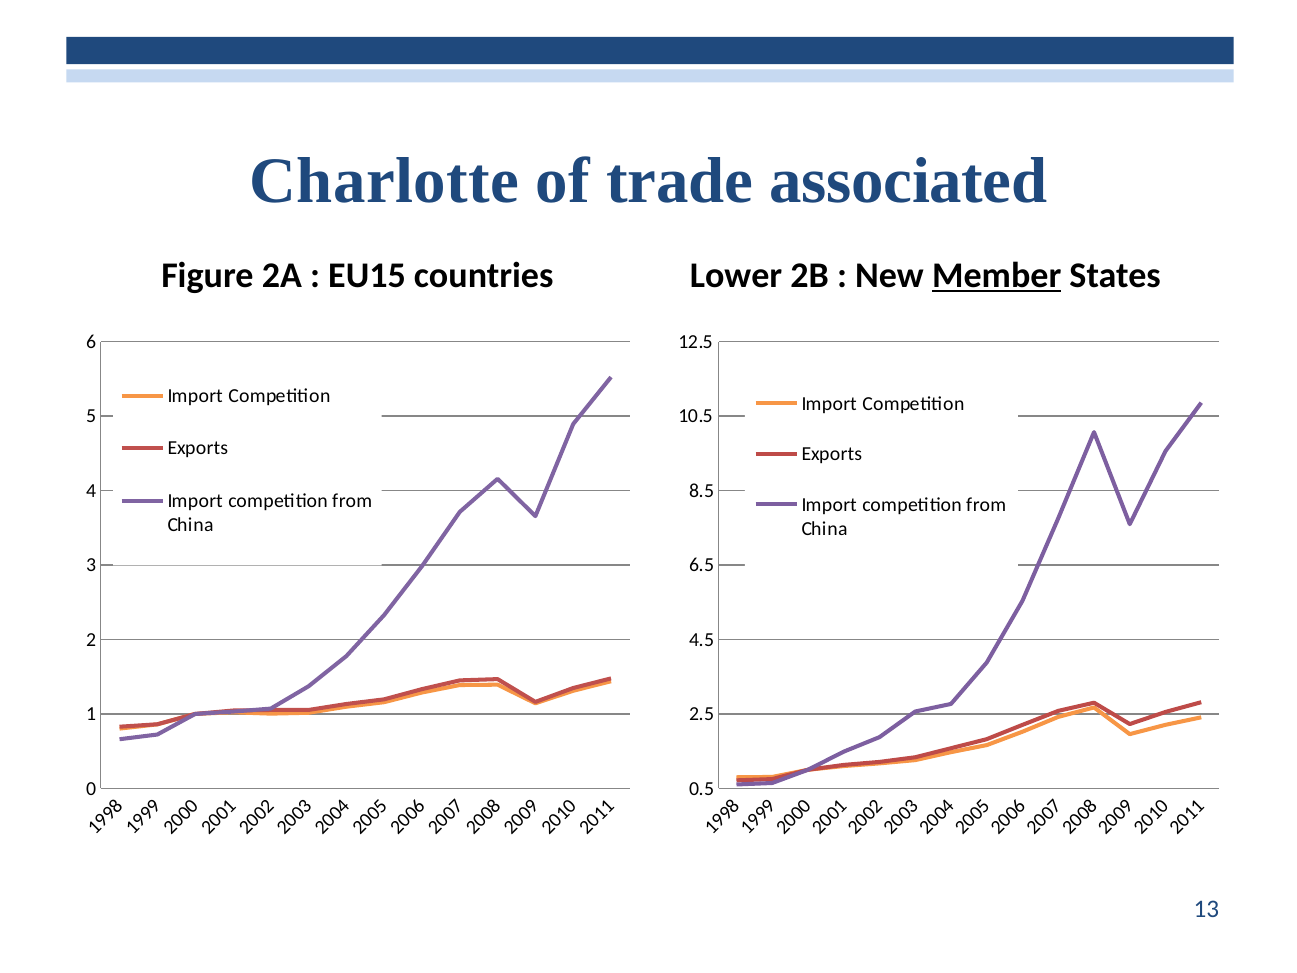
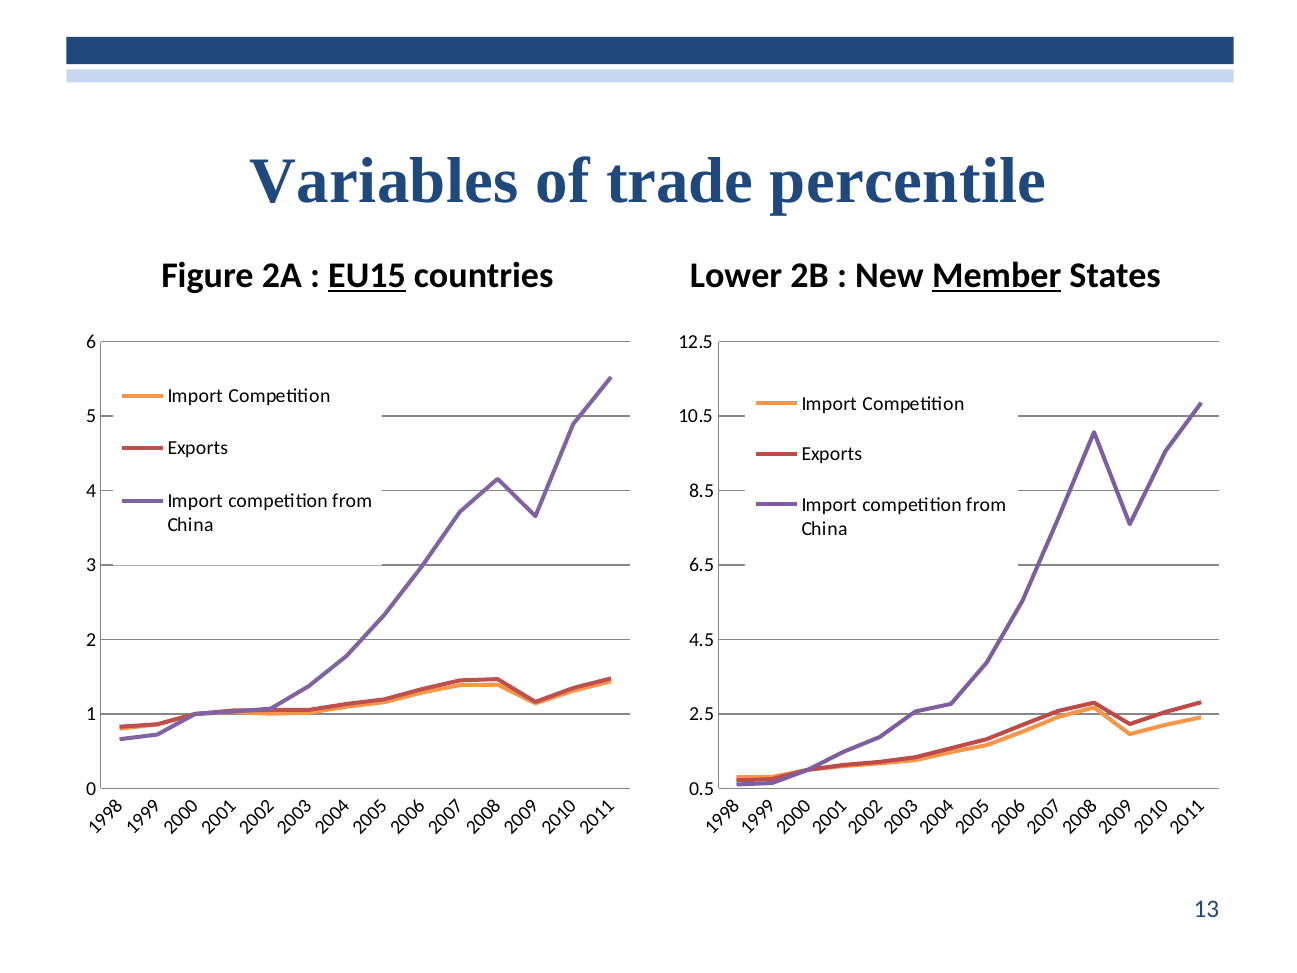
Charlotte: Charlotte -> Variables
associated: associated -> percentile
EU15 underline: none -> present
